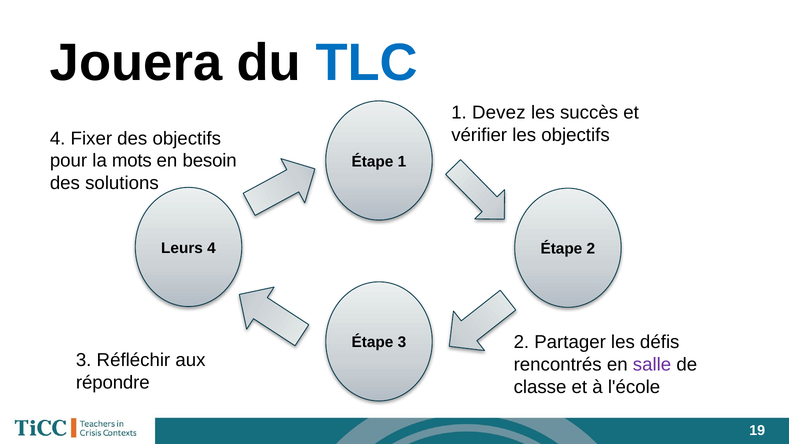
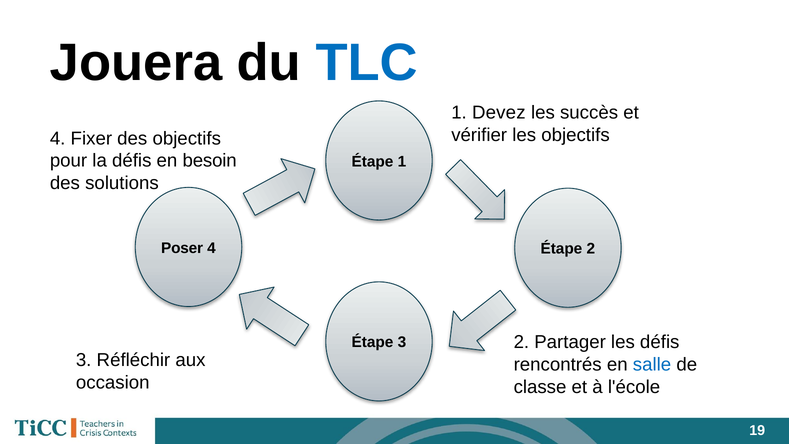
la mots: mots -> défis
Leurs: Leurs -> Poser
salle colour: purple -> blue
répondre: répondre -> occasion
